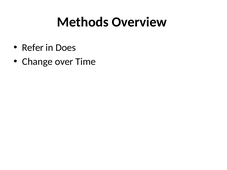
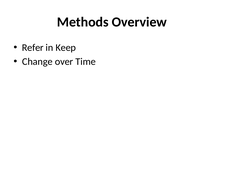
Does: Does -> Keep
